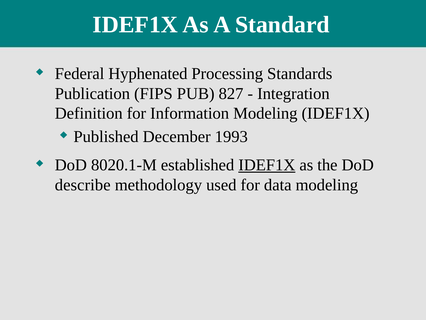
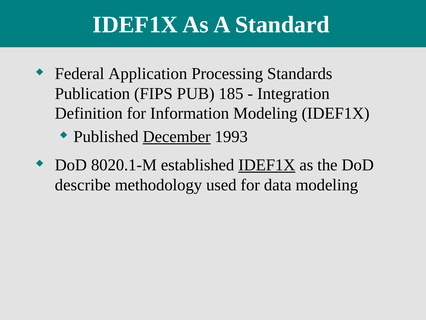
Hyphenated: Hyphenated -> Application
827: 827 -> 185
December underline: none -> present
